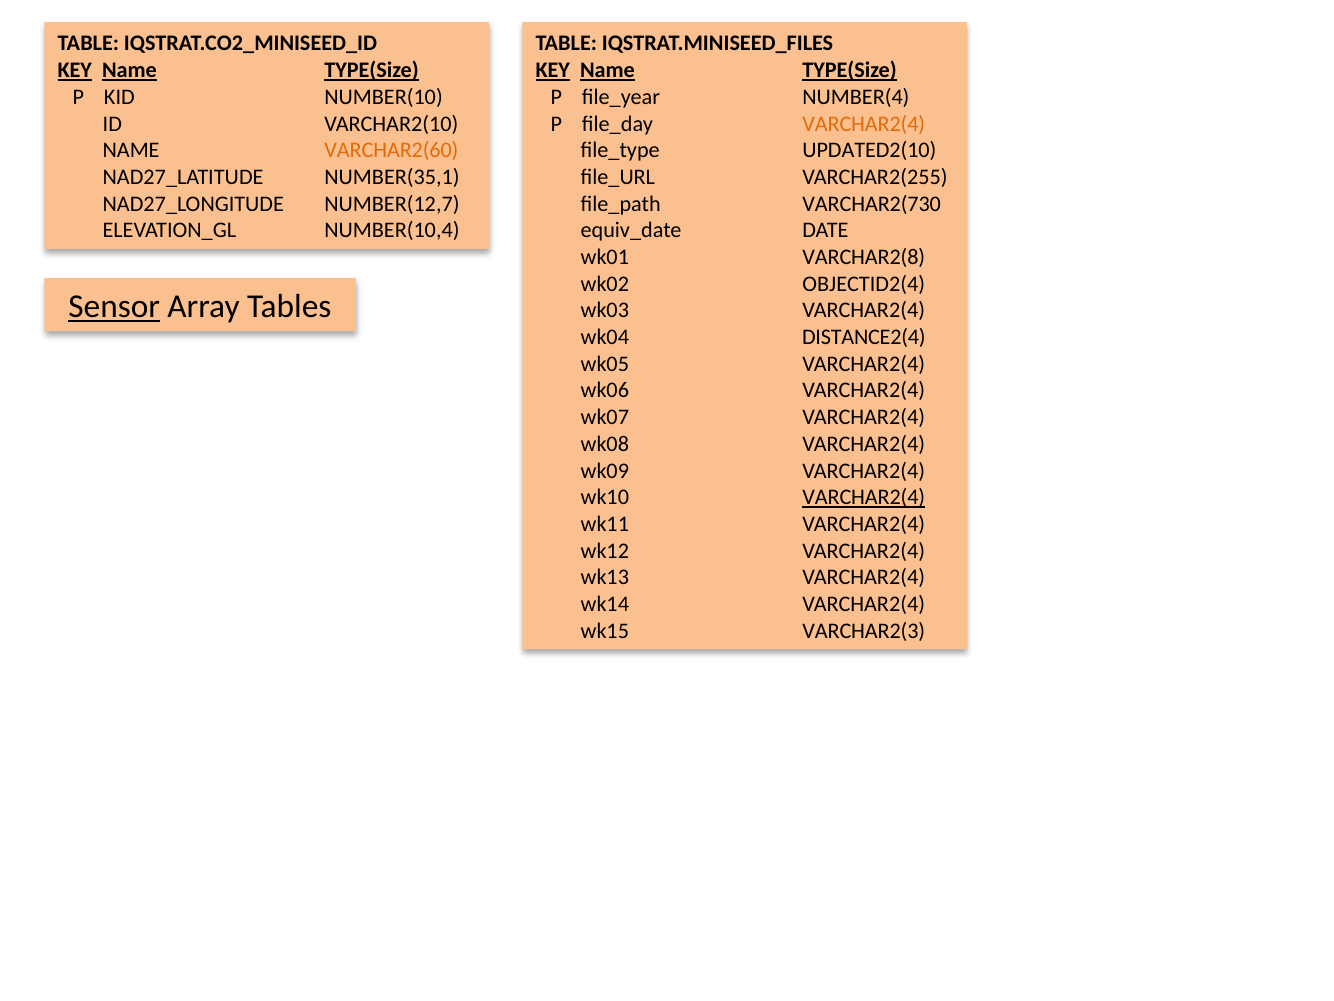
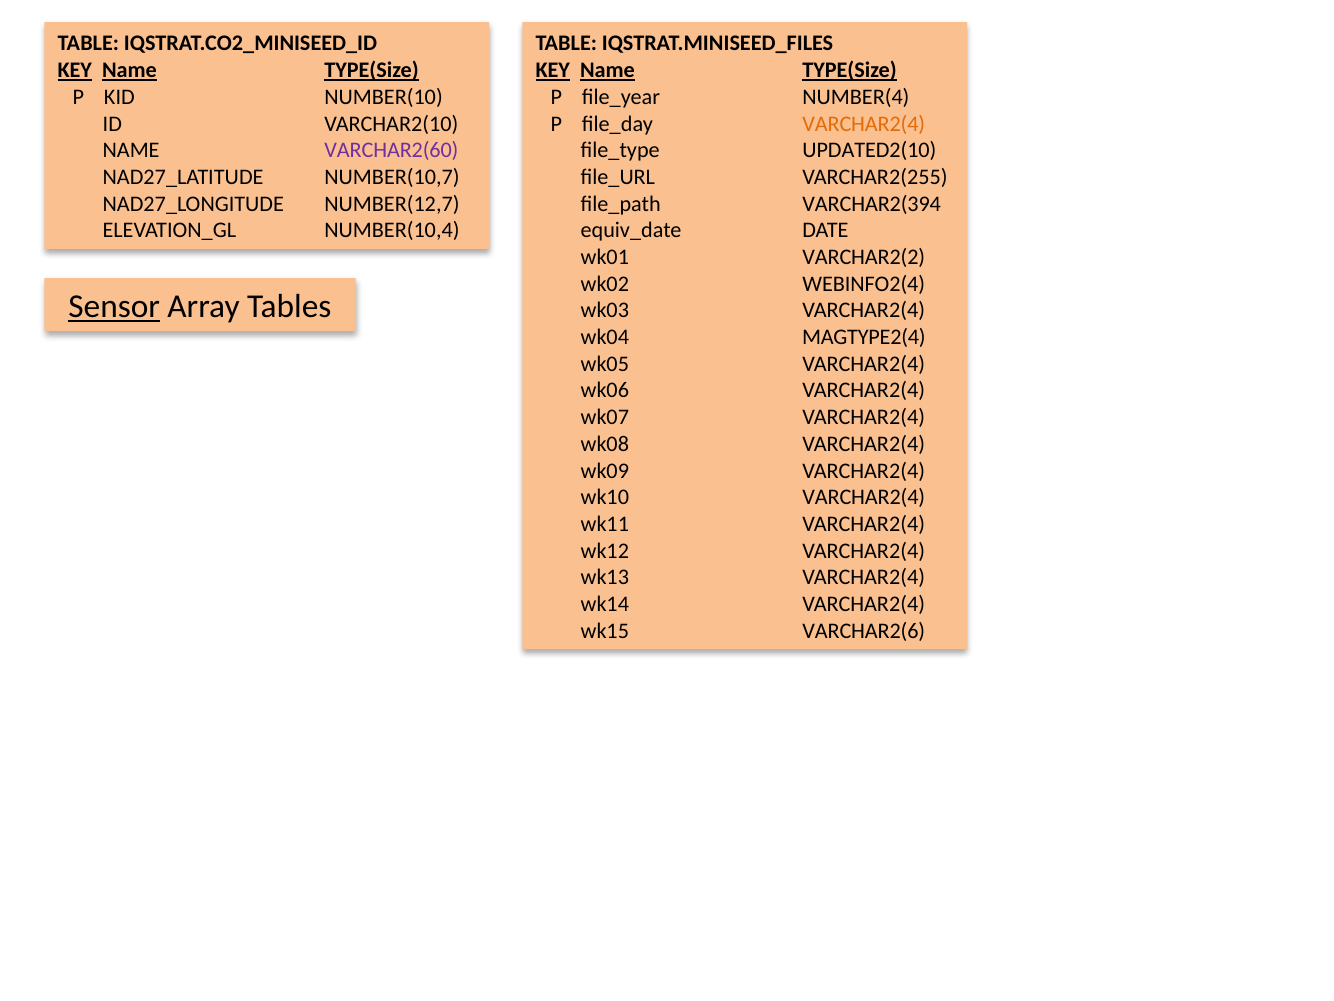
VARCHAR2(60 colour: orange -> purple
NUMBER(35,1: NUMBER(35,1 -> NUMBER(10,7
VARCHAR2(730: VARCHAR2(730 -> VARCHAR2(394
VARCHAR2(8: VARCHAR2(8 -> VARCHAR2(2
OBJECTID2(4: OBJECTID2(4 -> WEBINFO2(4
DISTANCE2(4: DISTANCE2(4 -> MAGTYPE2(4
VARCHAR2(4 at (864, 497) underline: present -> none
VARCHAR2(3: VARCHAR2(3 -> VARCHAR2(6
